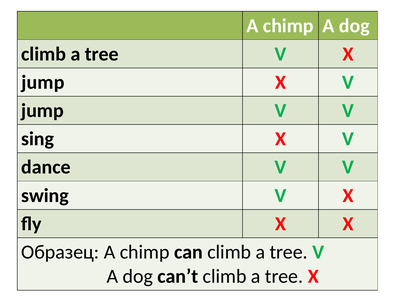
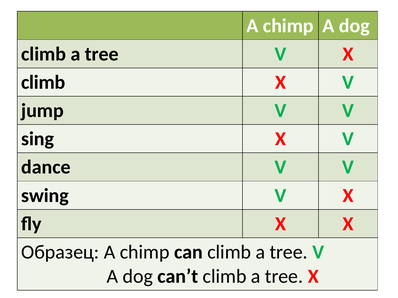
jump at (43, 82): jump -> climb
